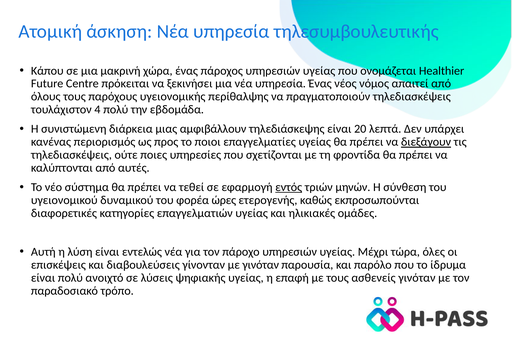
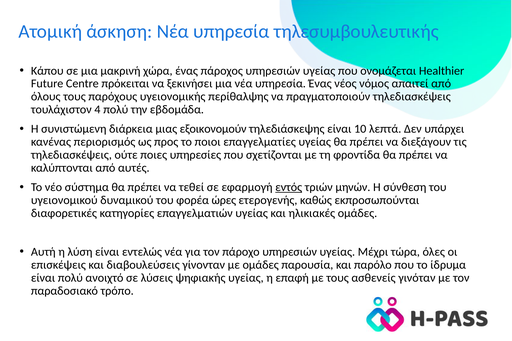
αμφιβάλλουν: αμφιβάλλουν -> εξοικονομούν
20: 20 -> 10
διεξάγουν underline: present -> none
με γινόταν: γινόταν -> ομάδες
